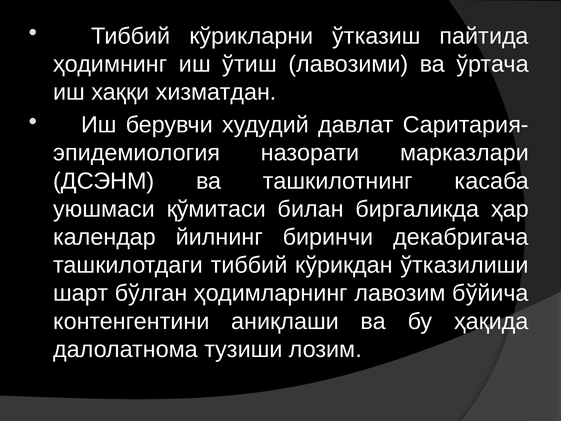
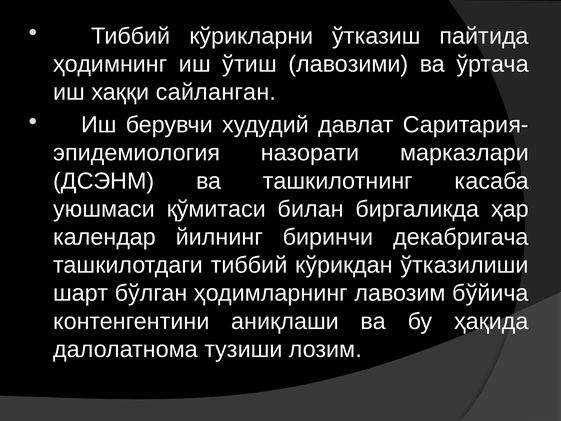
хизматдан: хизматдан -> сайланган
